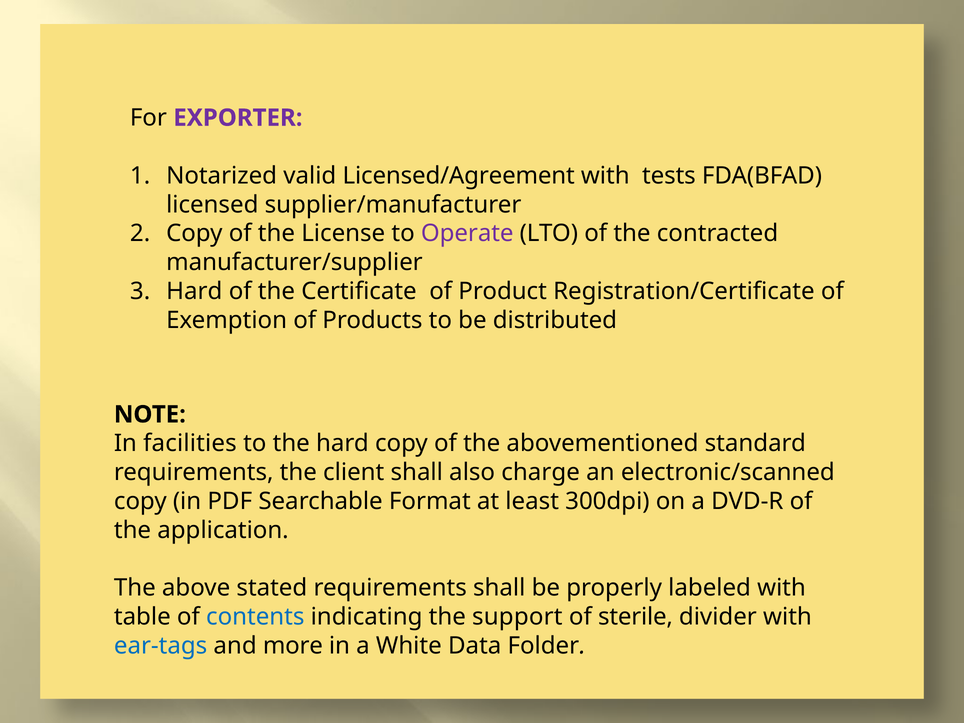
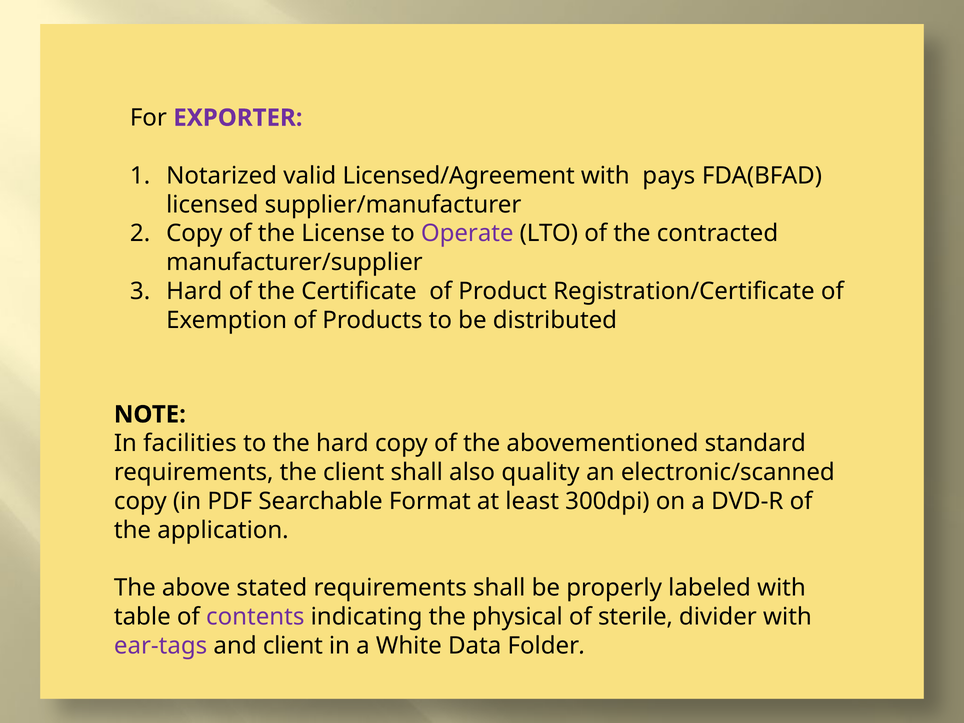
tests: tests -> pays
charge: charge -> quality
contents colour: blue -> purple
support: support -> physical
ear-tags colour: blue -> purple
and more: more -> client
